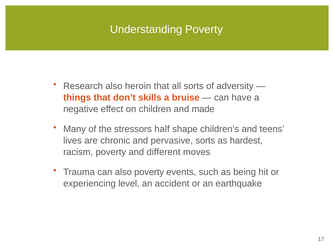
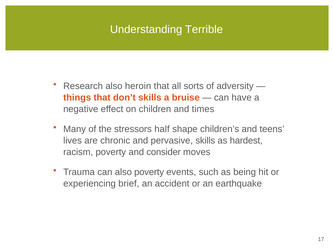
Understanding Poverty: Poverty -> Terrible
made: made -> times
pervasive sorts: sorts -> skills
different: different -> consider
level: level -> brief
